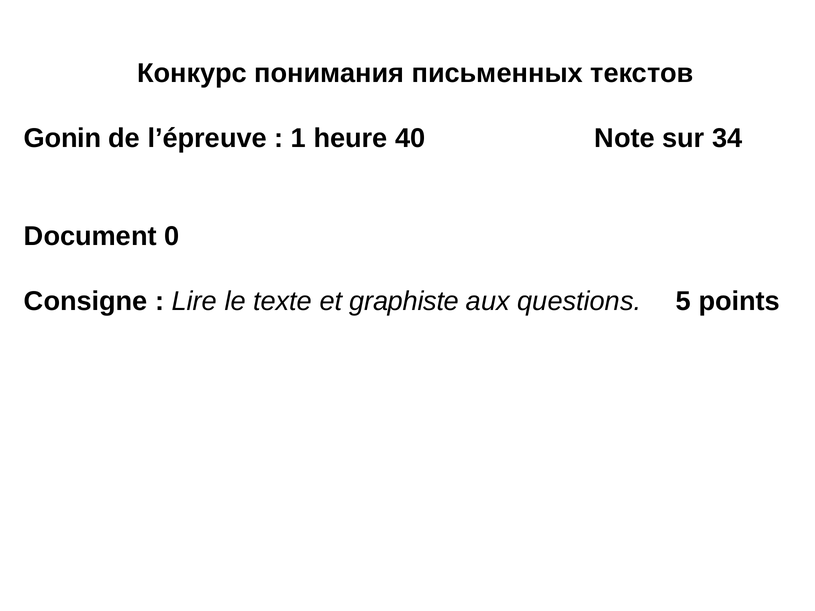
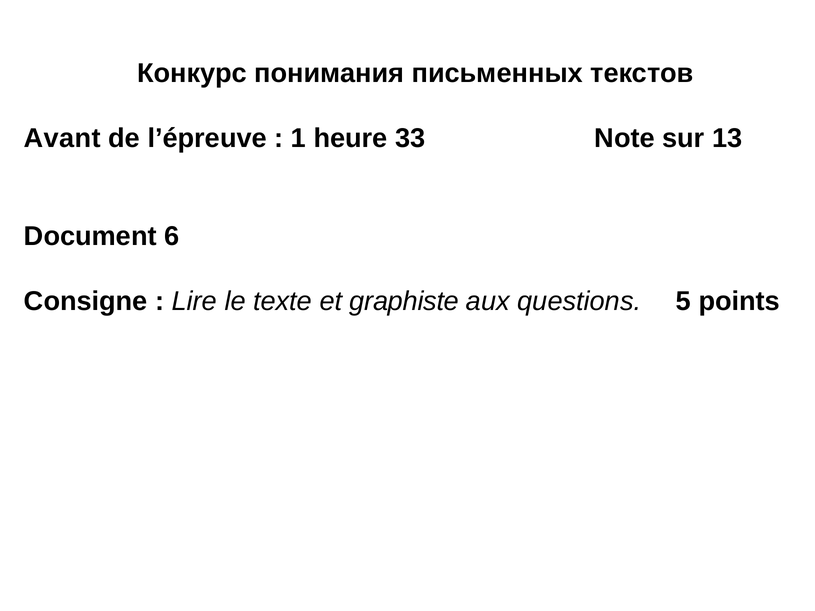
Gonin: Gonin -> Avant
40: 40 -> 33
34: 34 -> 13
0: 0 -> 6
